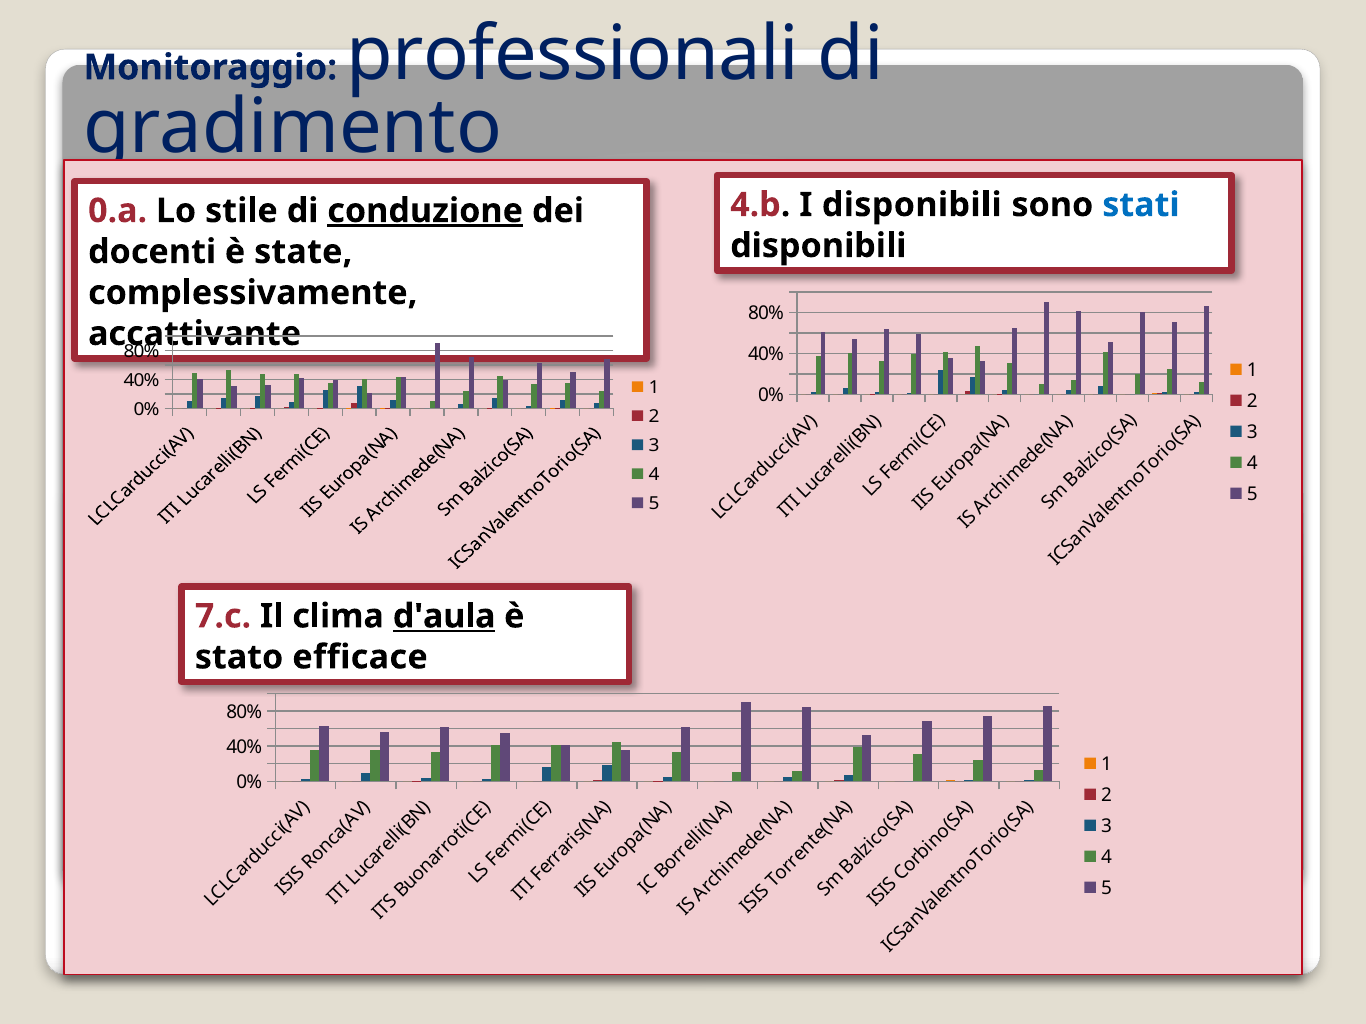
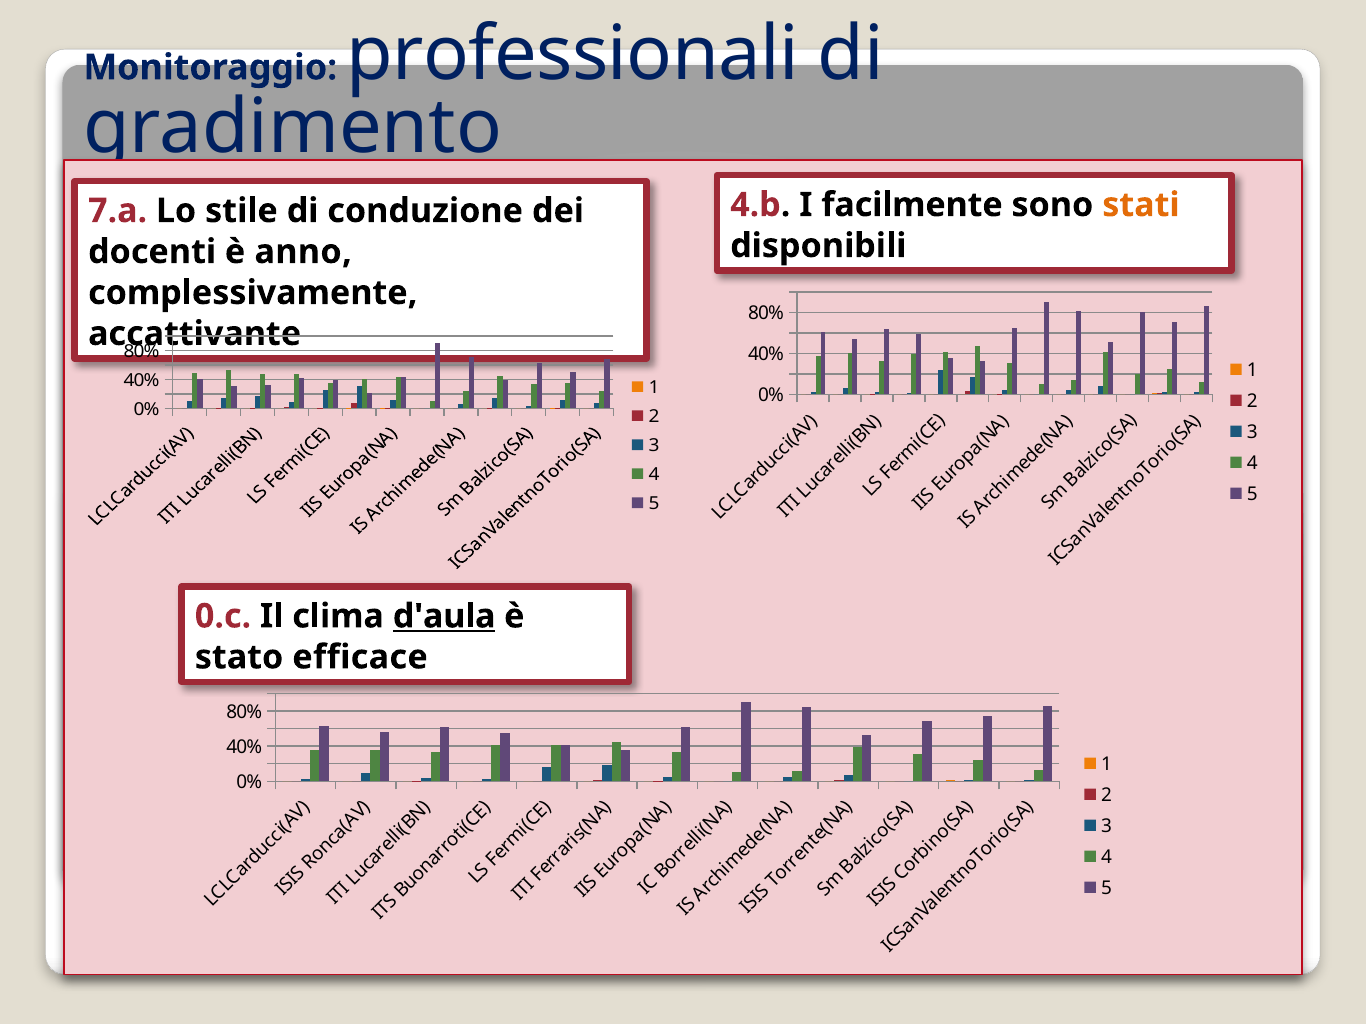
I disponibili: disponibili -> facilmente
stati colour: blue -> orange
0.a: 0.a -> 7.a
conduzione underline: present -> none
state: state -> anno
7.c: 7.c -> 0.c
